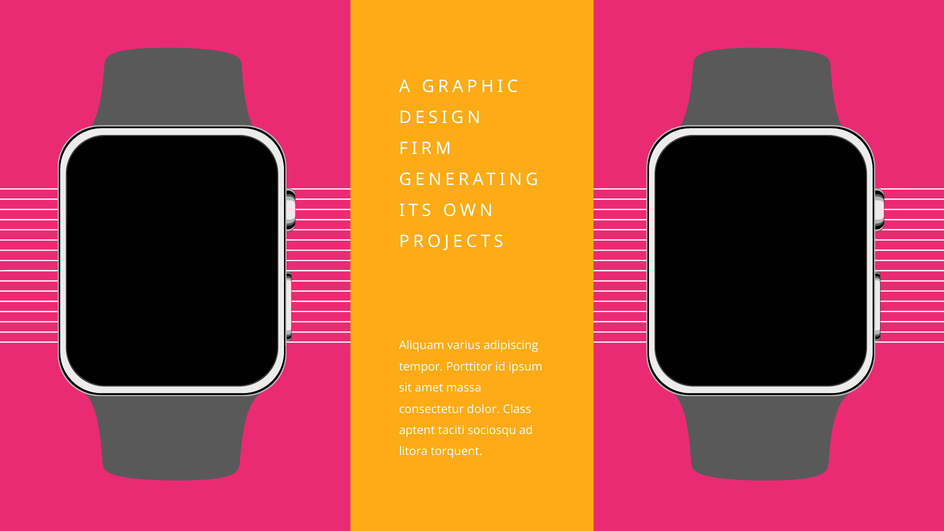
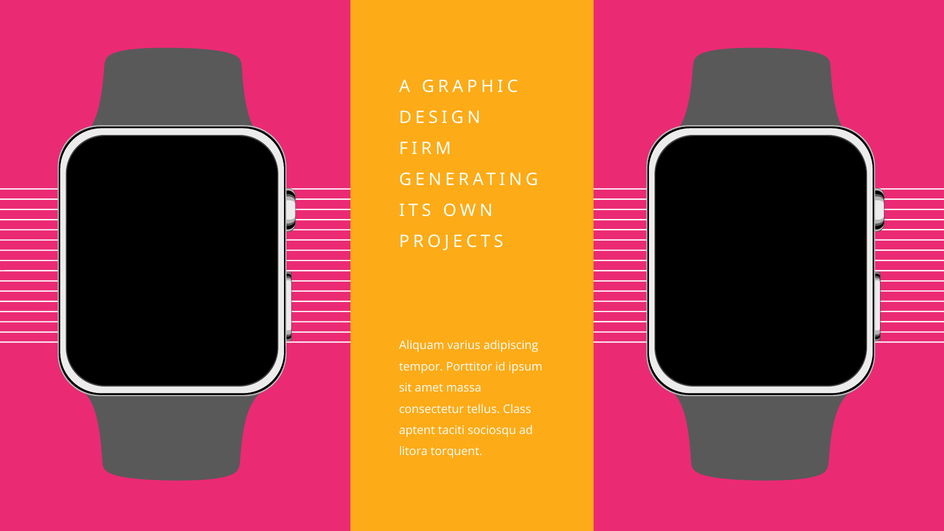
dolor: dolor -> tellus
